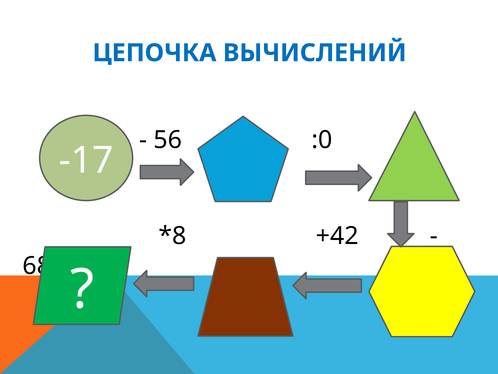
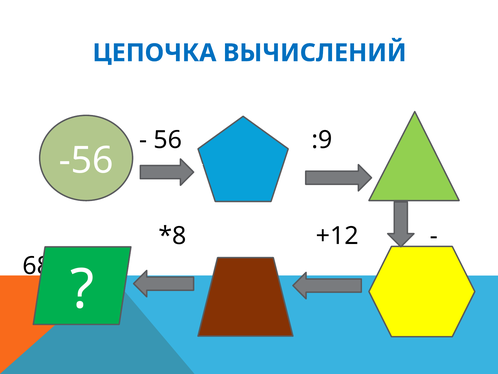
:0: :0 -> :9
-17: -17 -> -56
+42: +42 -> +12
